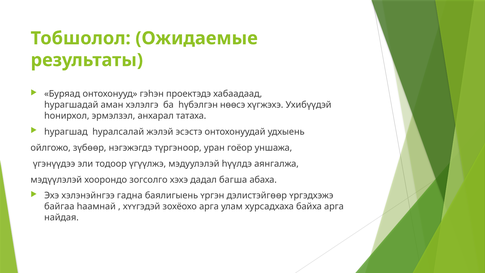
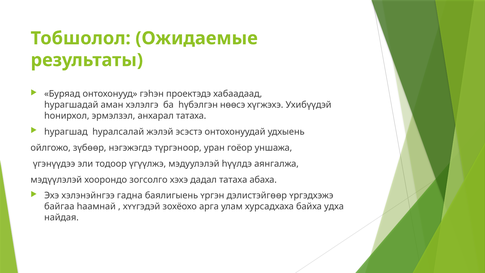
дадал багша: багша -> татаха
байха арга: арга -> удха
